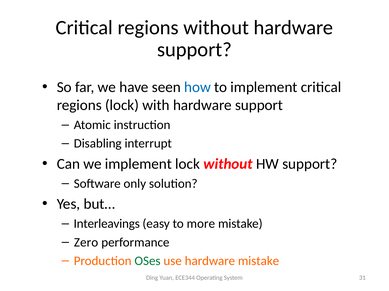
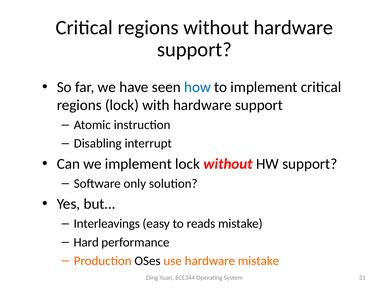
more: more -> reads
Zero: Zero -> Hard
OSes colour: green -> black
